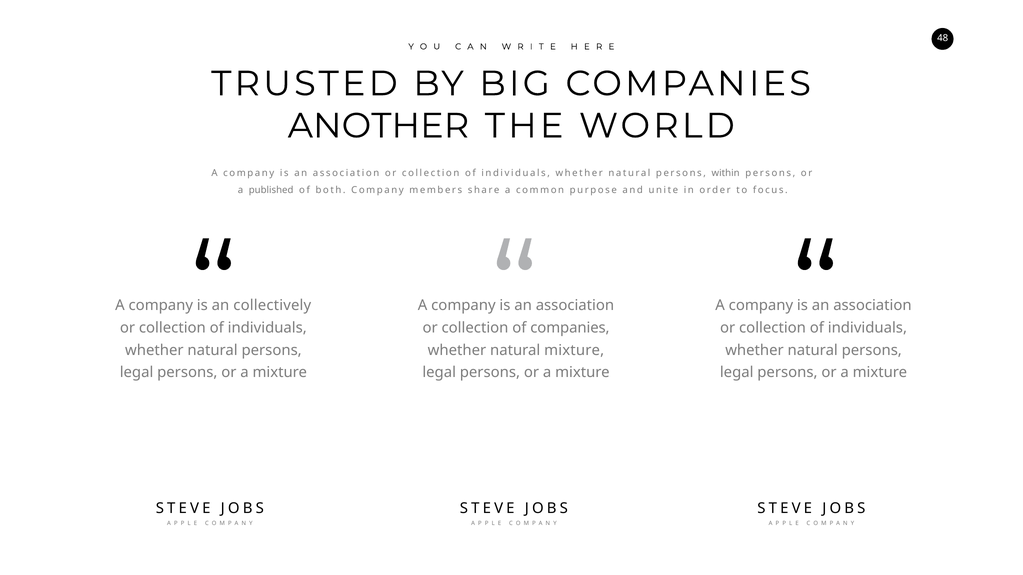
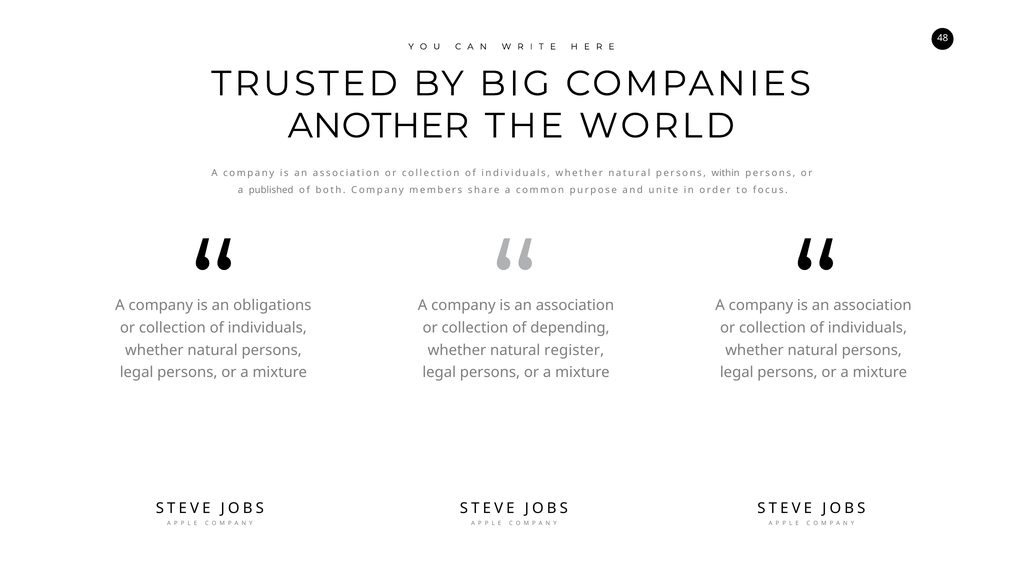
collectively: collectively -> obligations
companies at (570, 328): companies -> depending
mixture at (574, 351): mixture -> register
